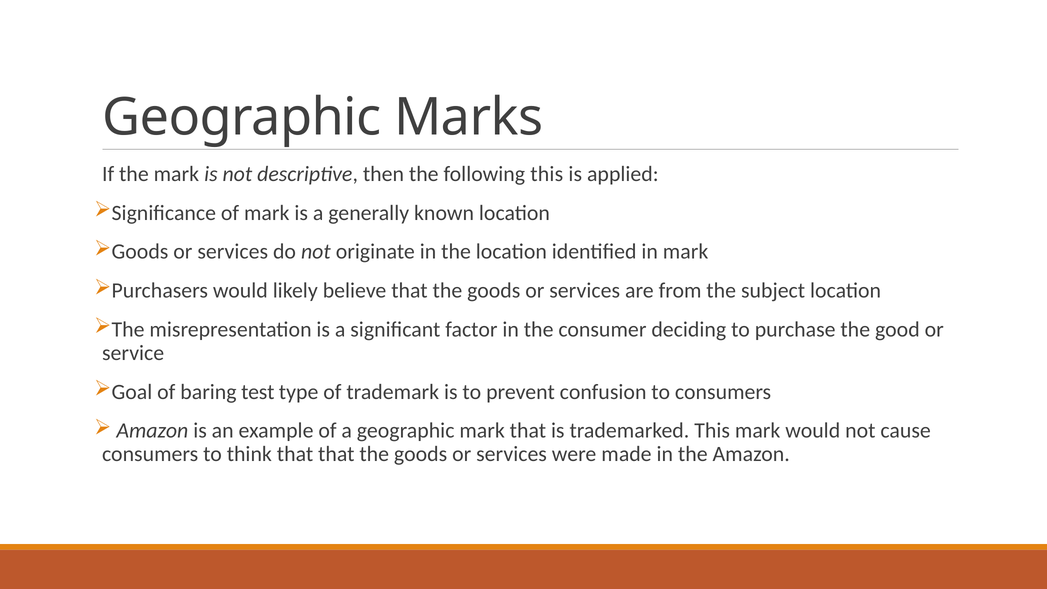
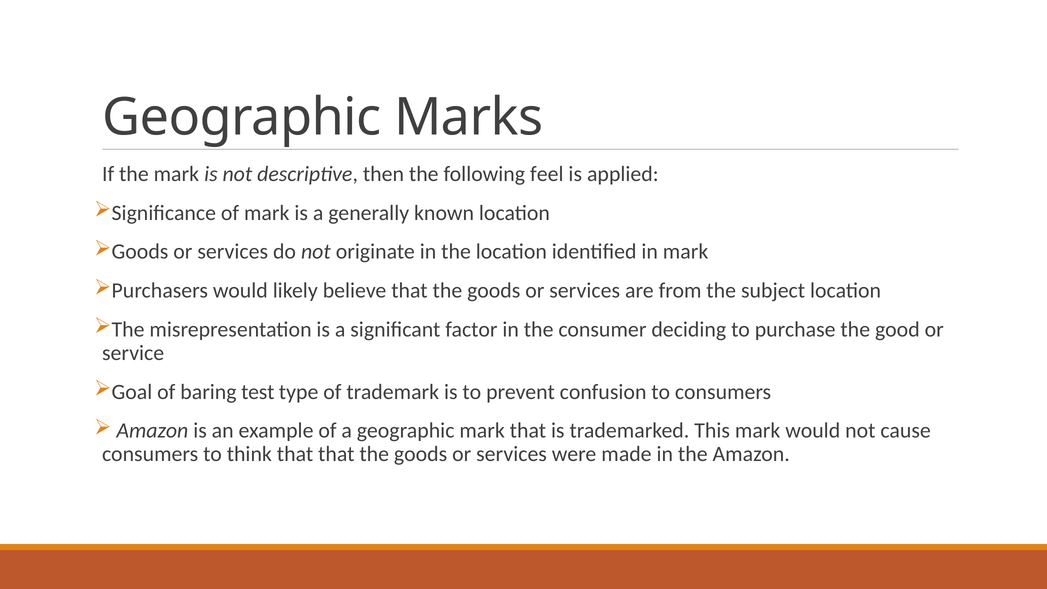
following this: this -> feel
